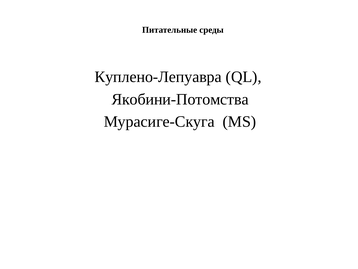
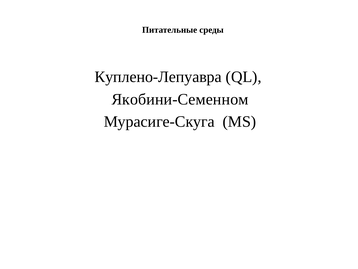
Якобини-Потомства: Якобини-Потомства -> Якобини-Семенном
